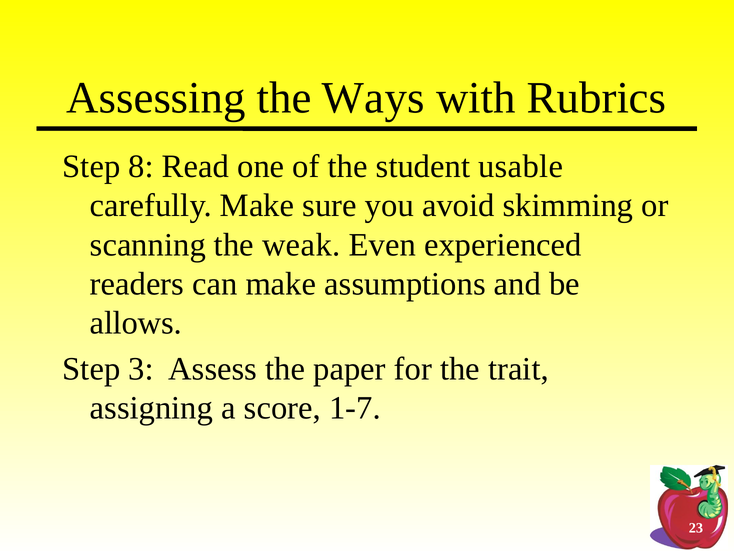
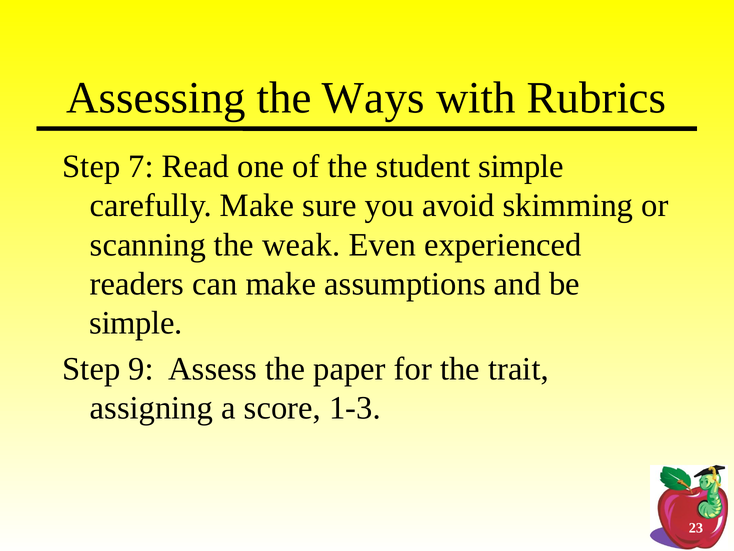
8: 8 -> 7
student usable: usable -> simple
allows at (136, 323): allows -> simple
3: 3 -> 9
1-7: 1-7 -> 1-3
